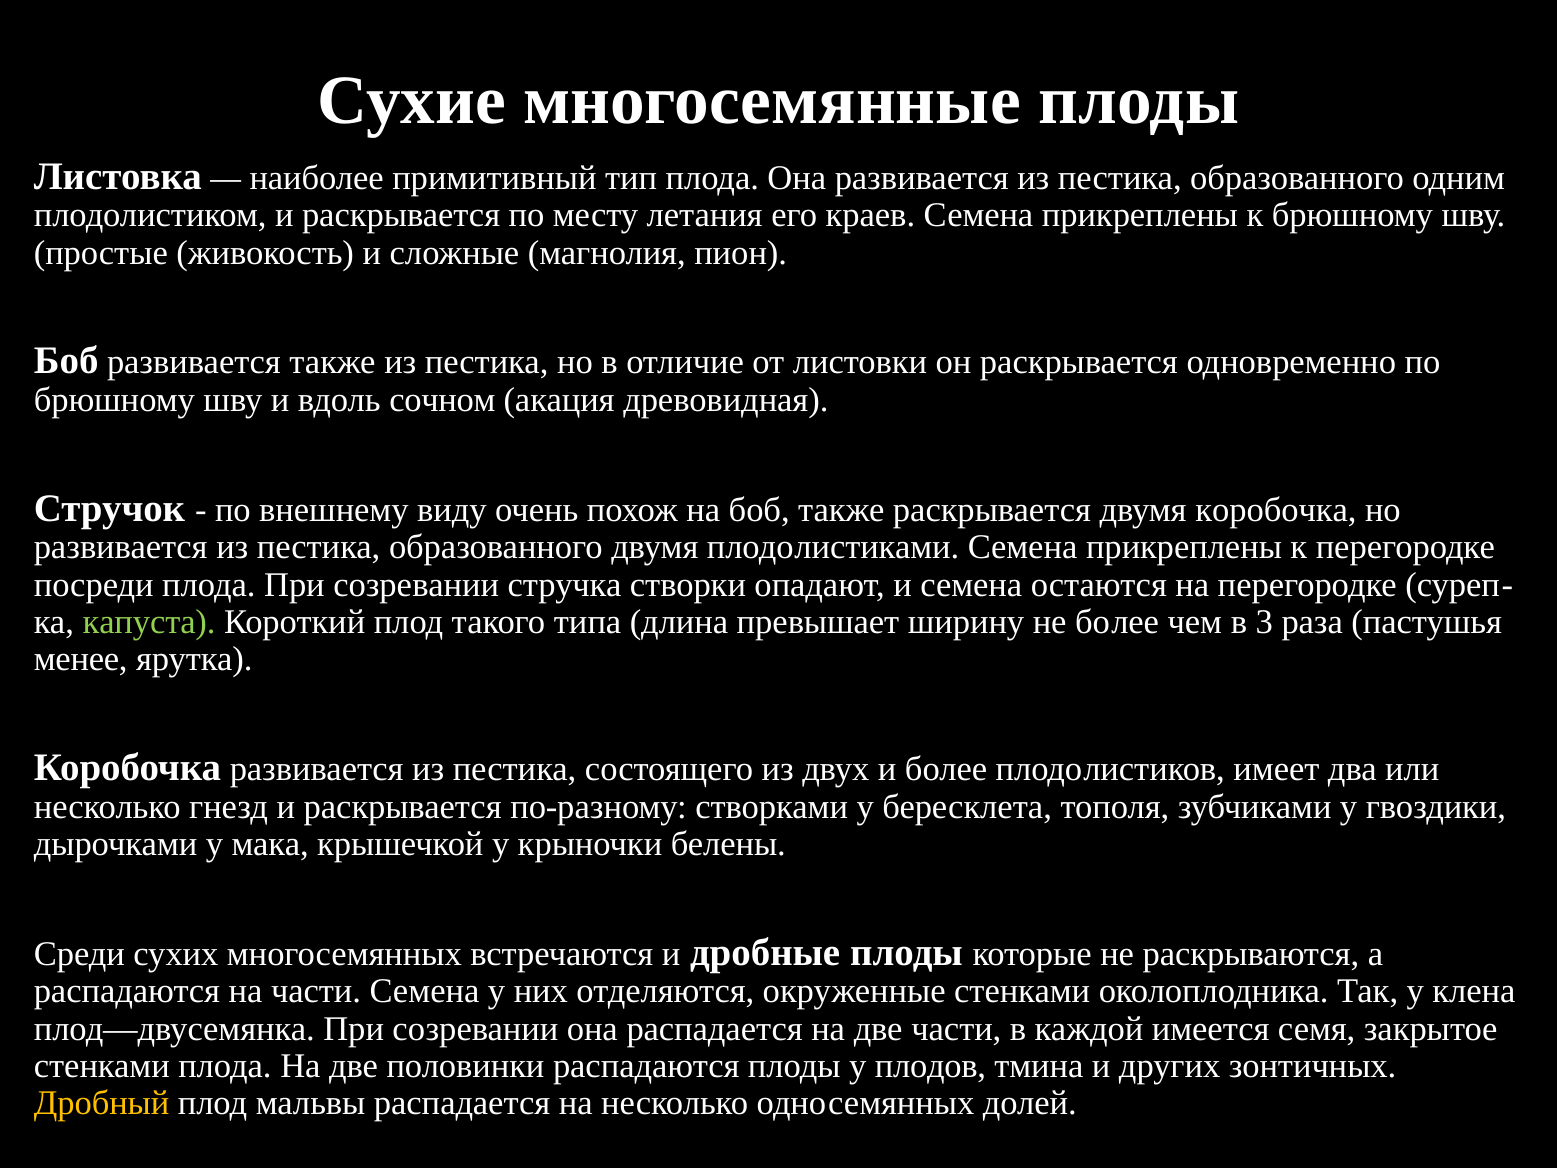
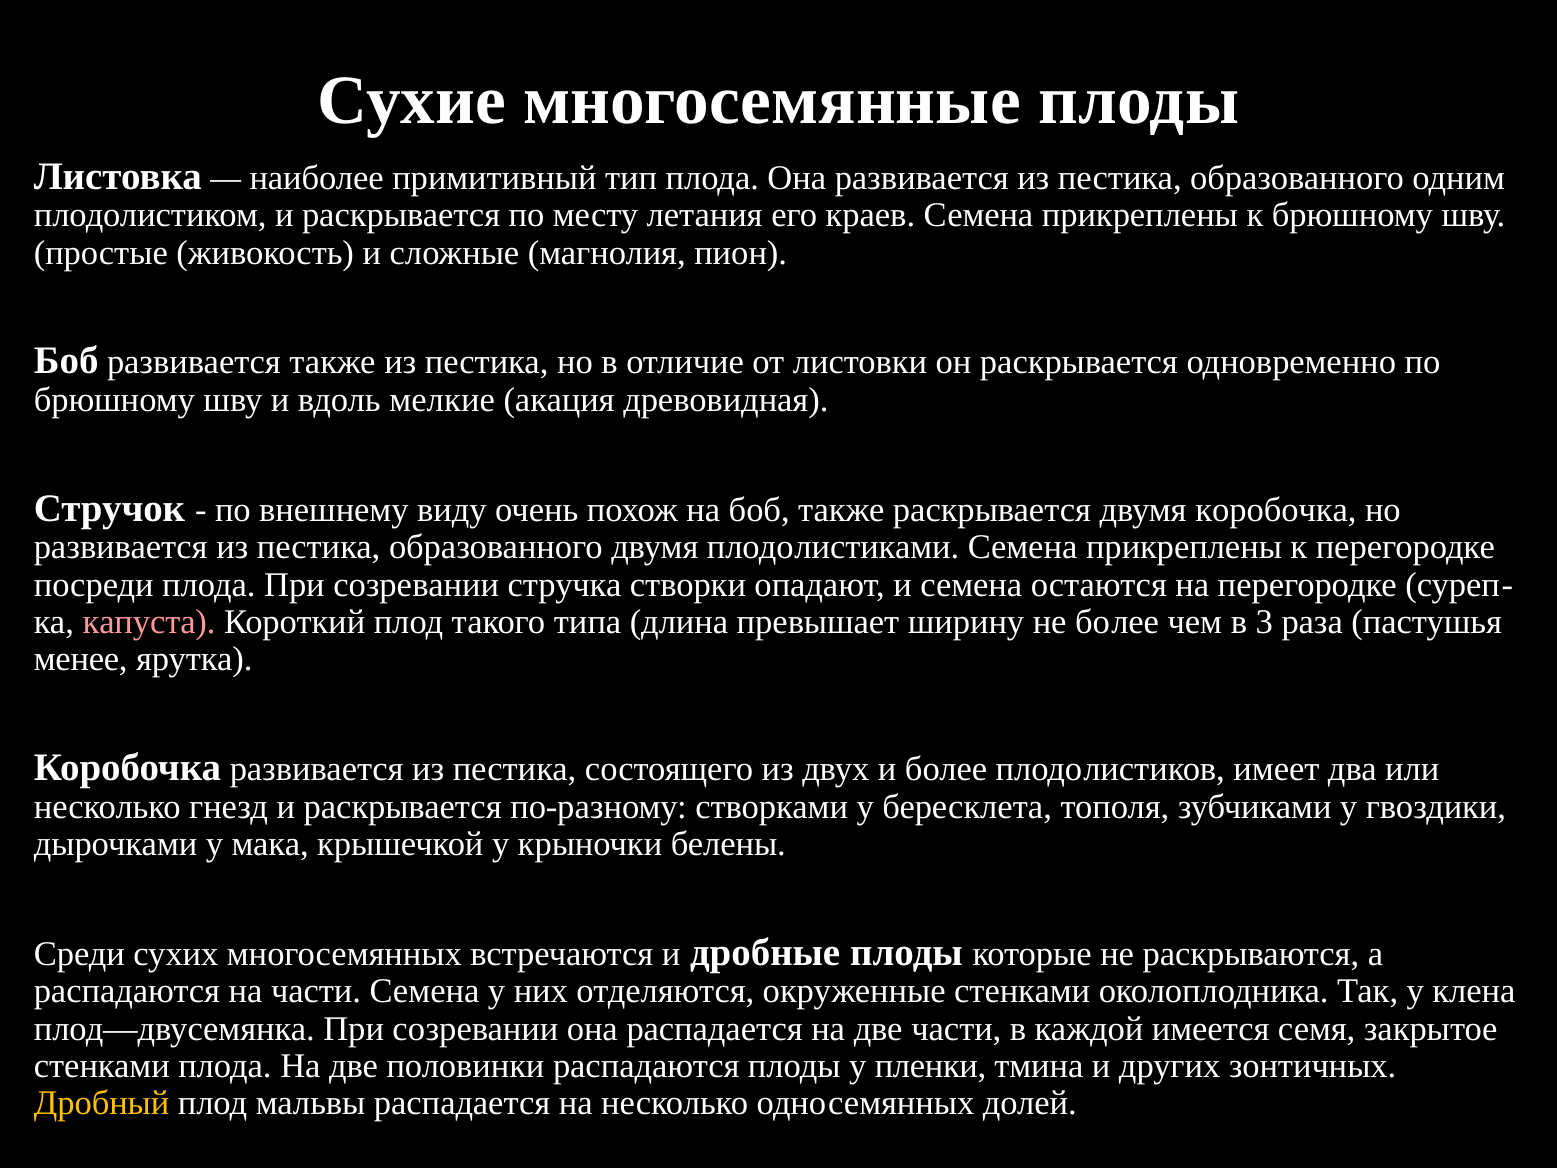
сочном: сочном -> мелкие
капуста colour: light green -> pink
плодов: плодов -> пленки
